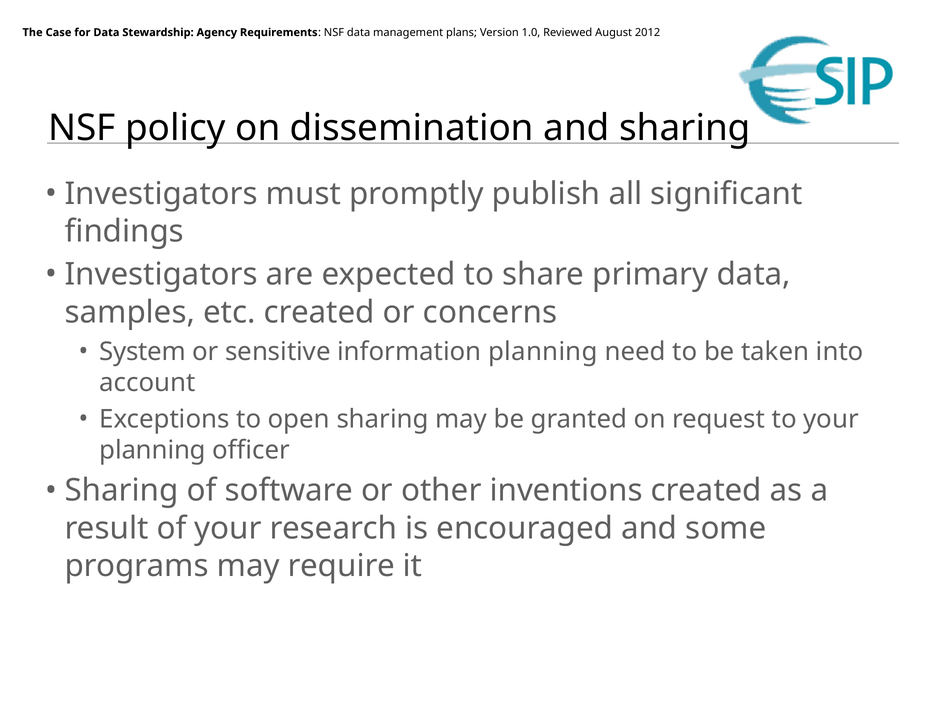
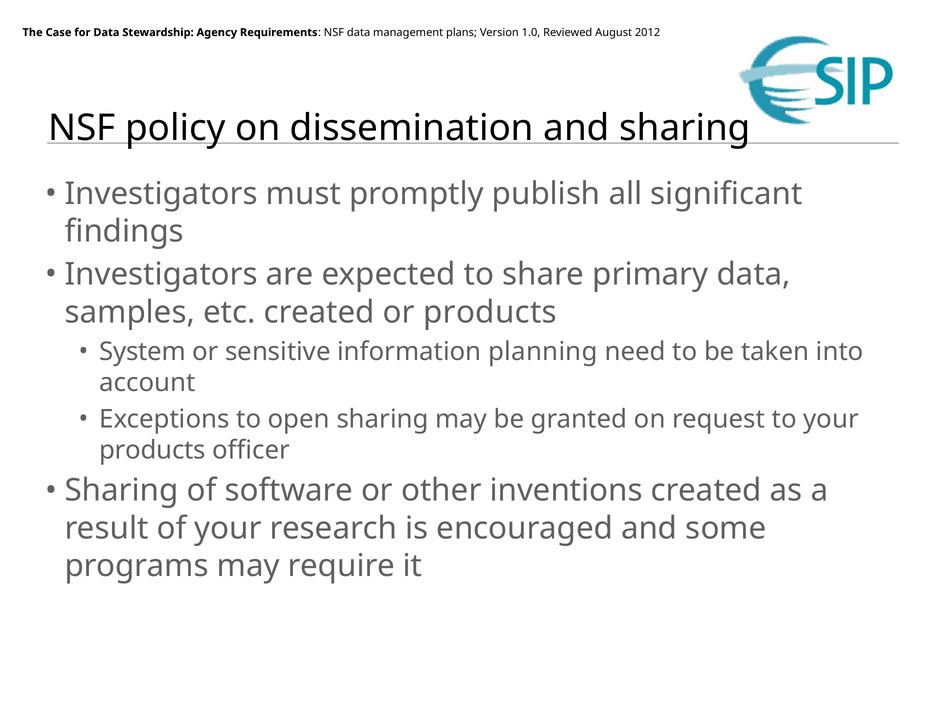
or concerns: concerns -> products
planning at (153, 451): planning -> products
